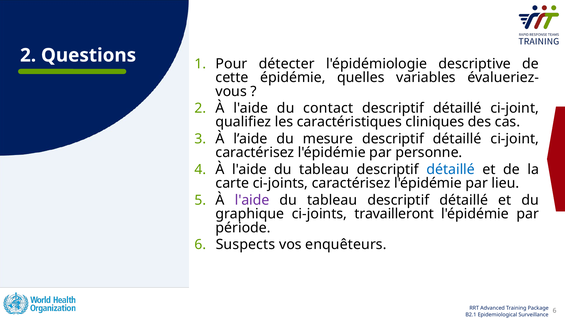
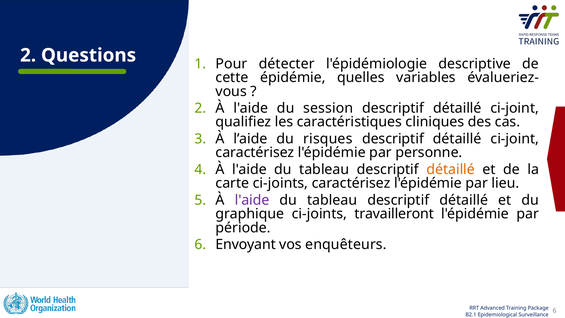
contact: contact -> session
mesure: mesure -> risques
détaillé at (451, 169) colour: blue -> orange
Suspects: Suspects -> Envoyant
